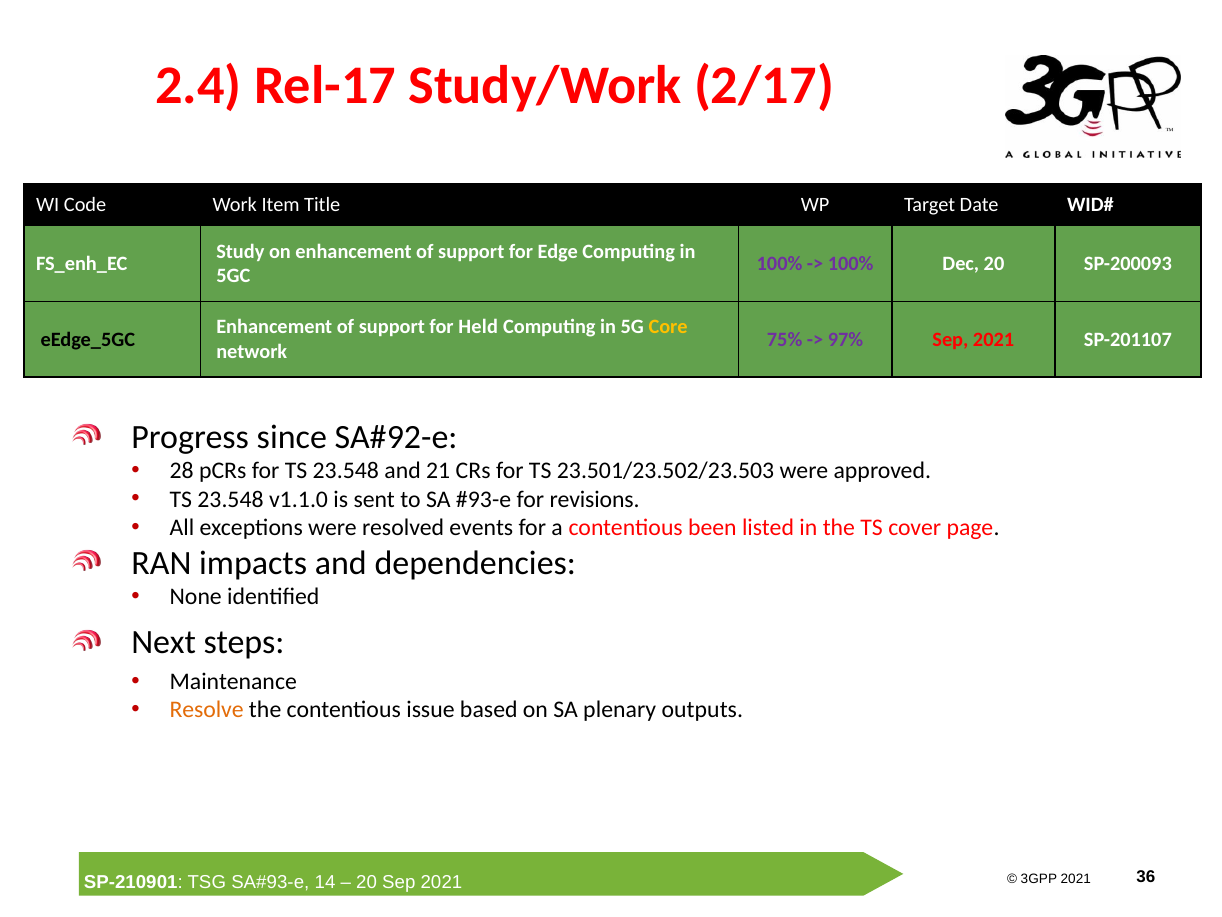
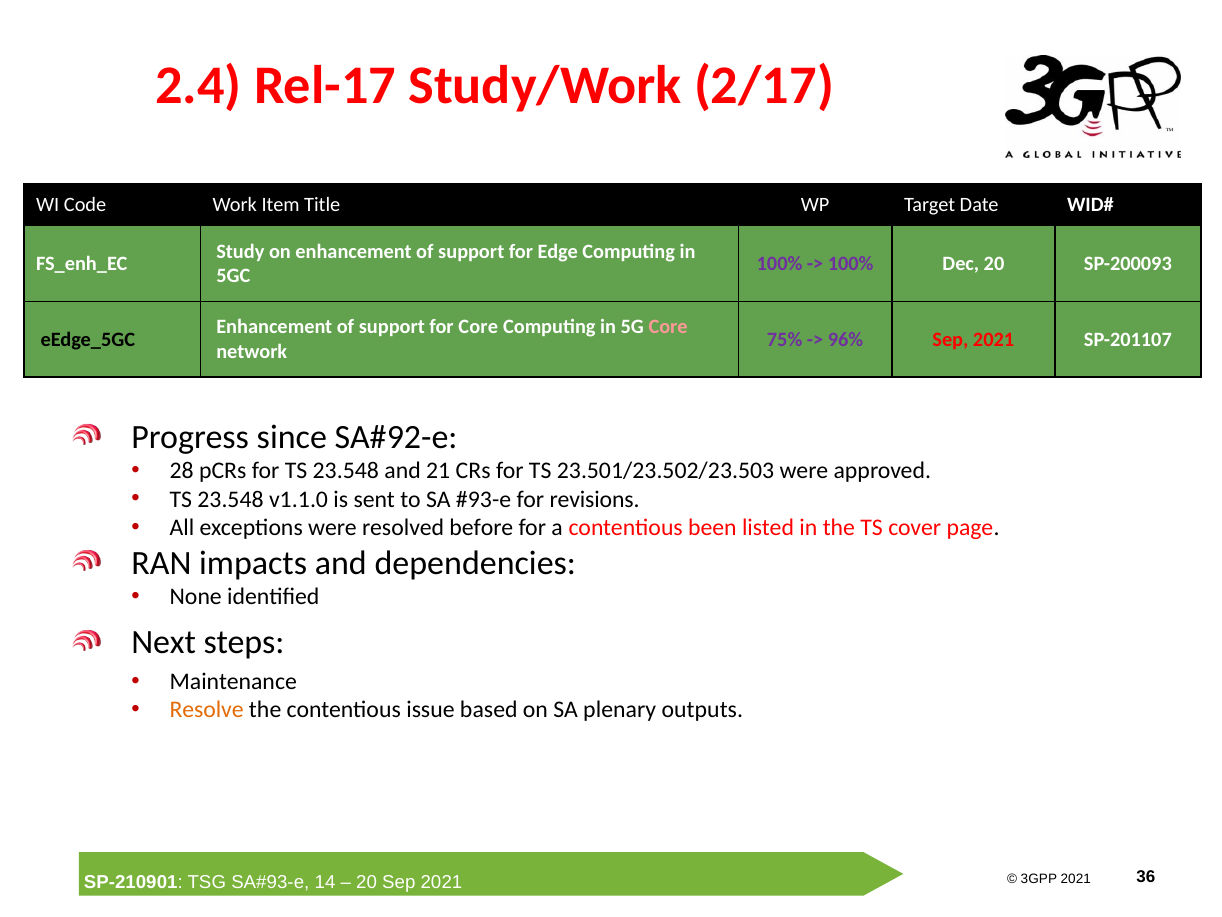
for Held: Held -> Core
Core at (668, 327) colour: yellow -> pink
97%: 97% -> 96%
events: events -> before
